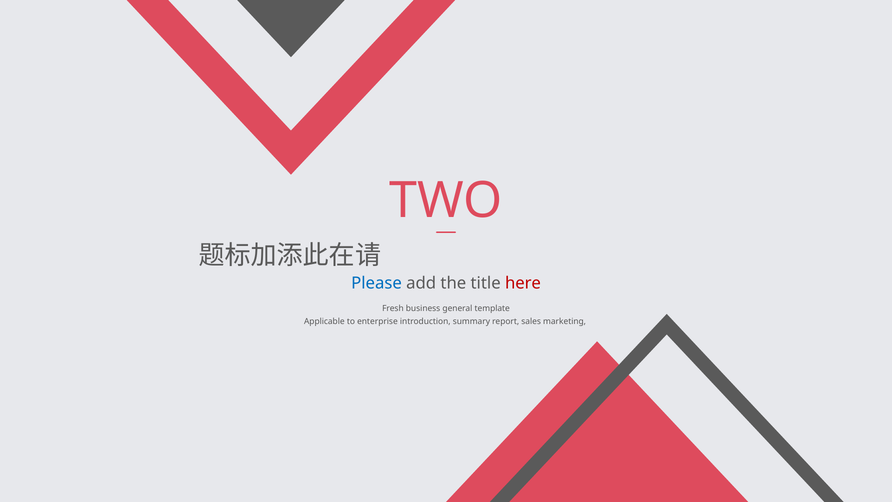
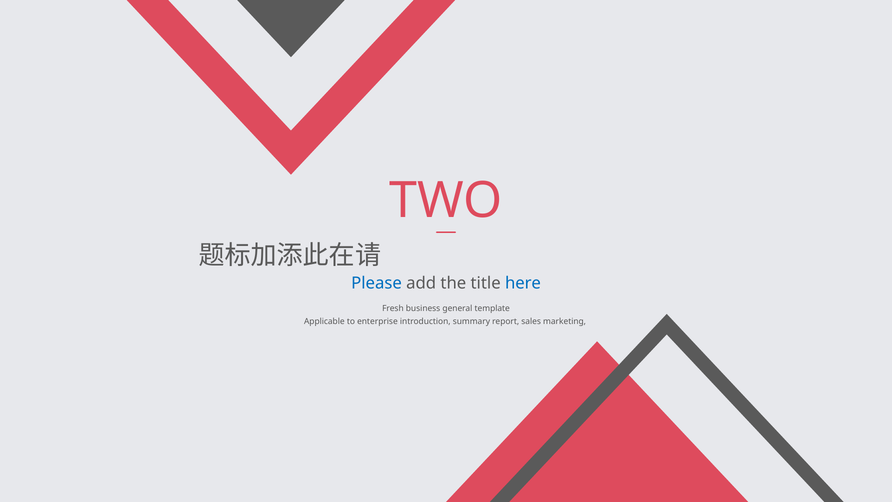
here colour: red -> blue
